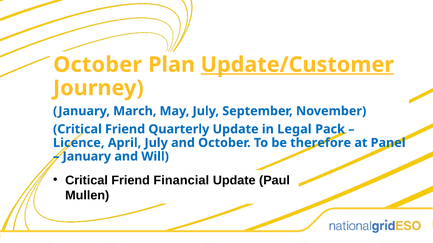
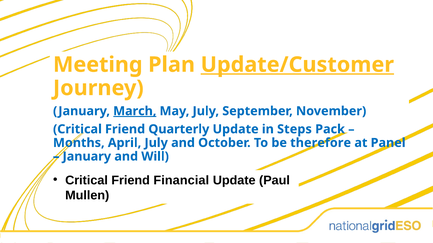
October at (98, 65): October -> Meeting
March underline: none -> present
Legal: Legal -> Steps
Licence: Licence -> Months
